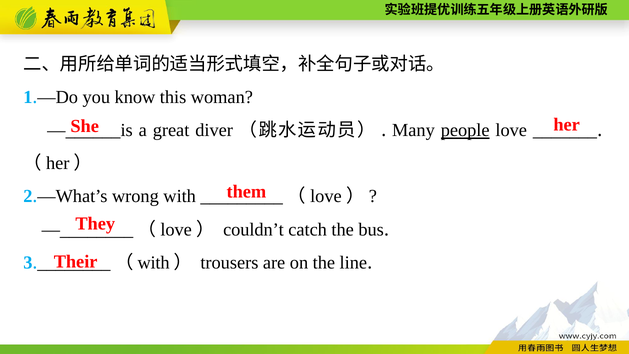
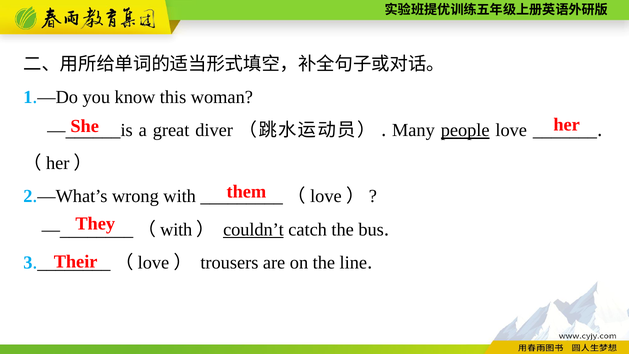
love at (176, 229): love -> with
couldn’t underline: none -> present
with at (154, 262): with -> love
